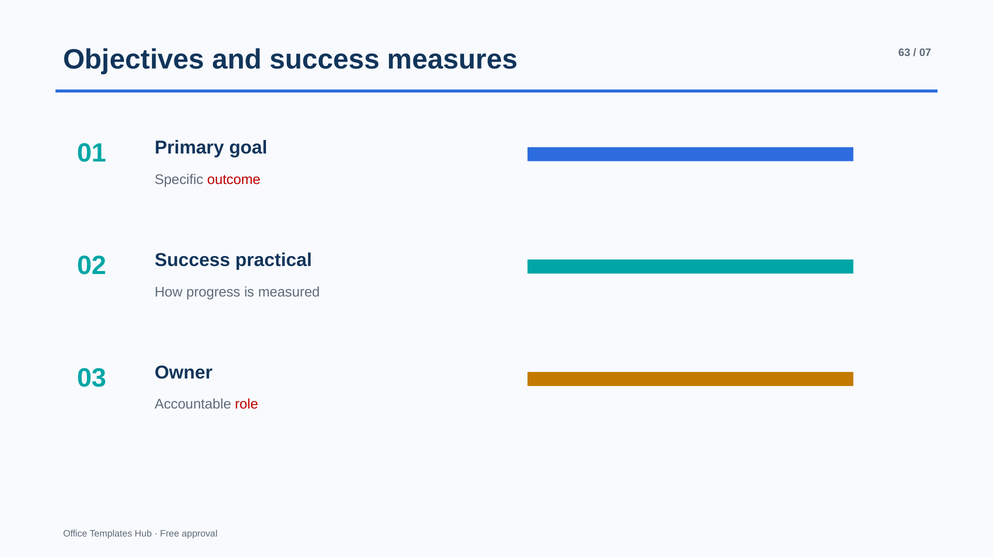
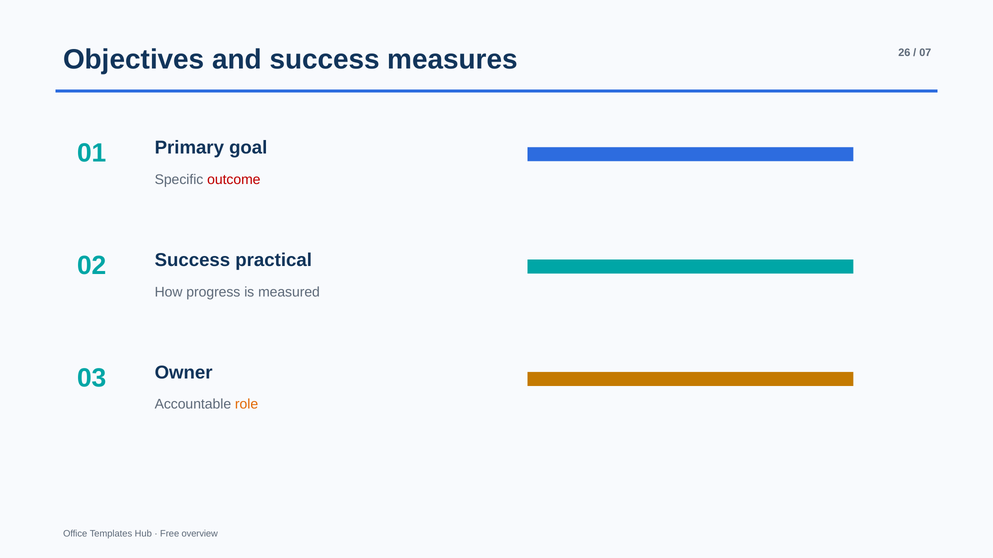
63: 63 -> 26
role colour: red -> orange
approval: approval -> overview
